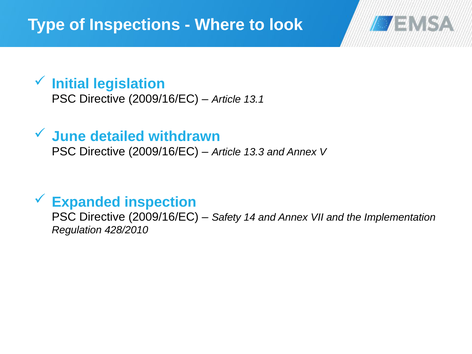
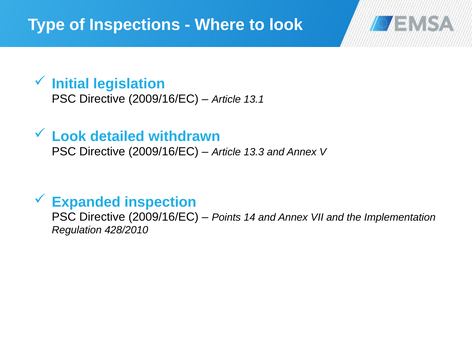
June at (69, 136): June -> Look
Safety: Safety -> Points
